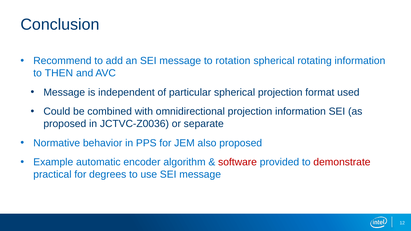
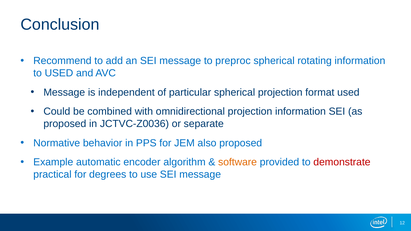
rotation: rotation -> preproc
to THEN: THEN -> USED
software colour: red -> orange
